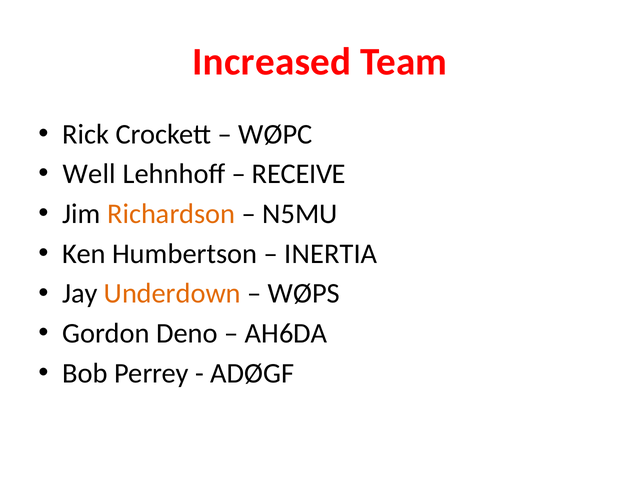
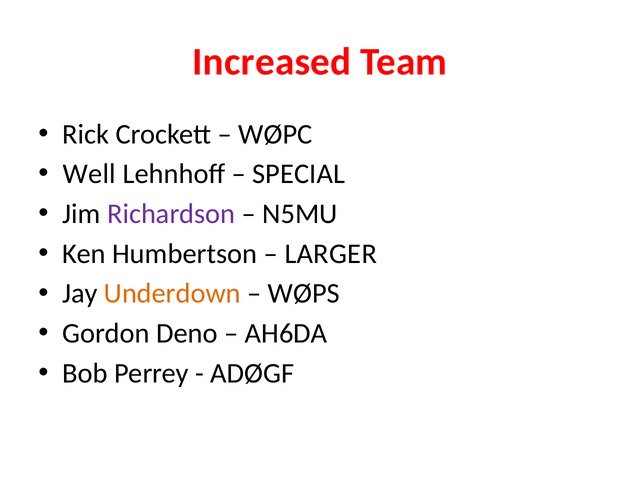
RECEIVE: RECEIVE -> SPECIAL
Richardson colour: orange -> purple
INERTIA: INERTIA -> LARGER
